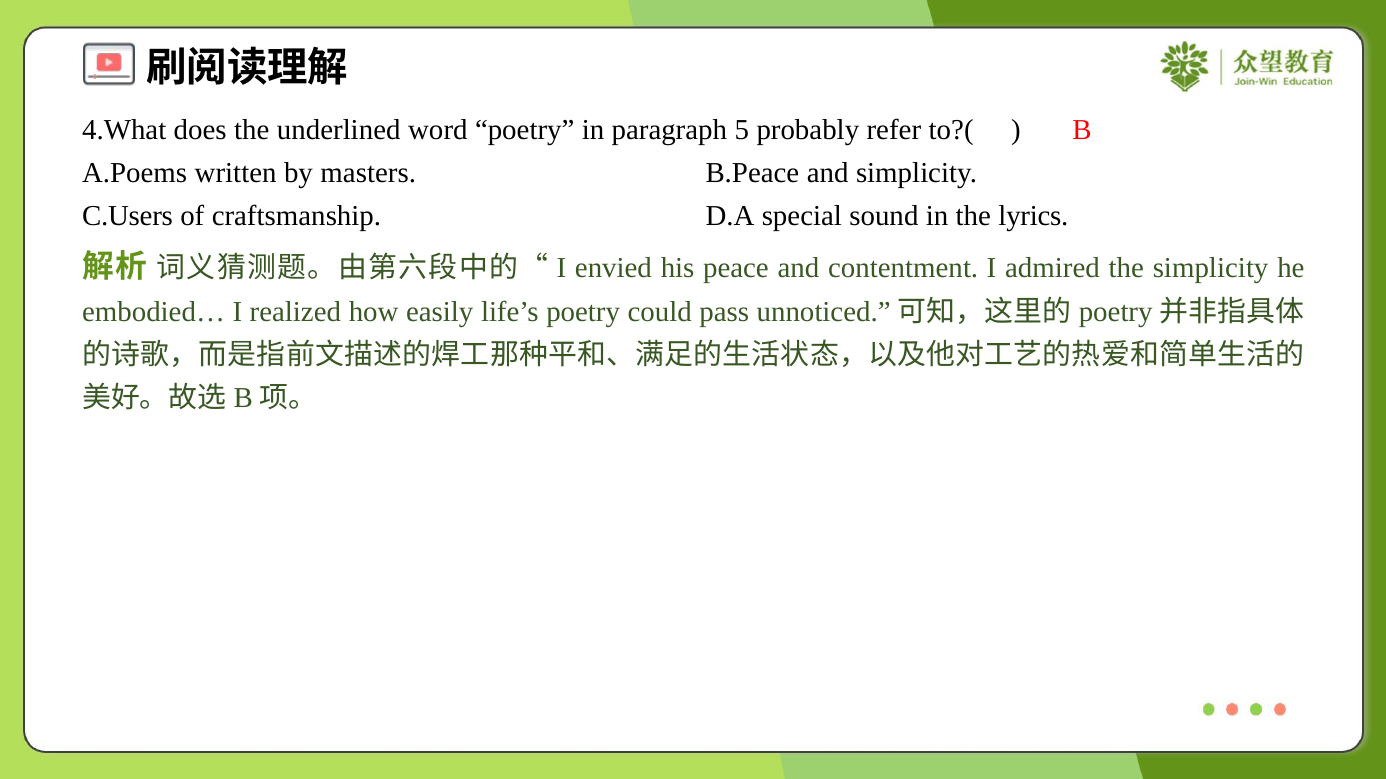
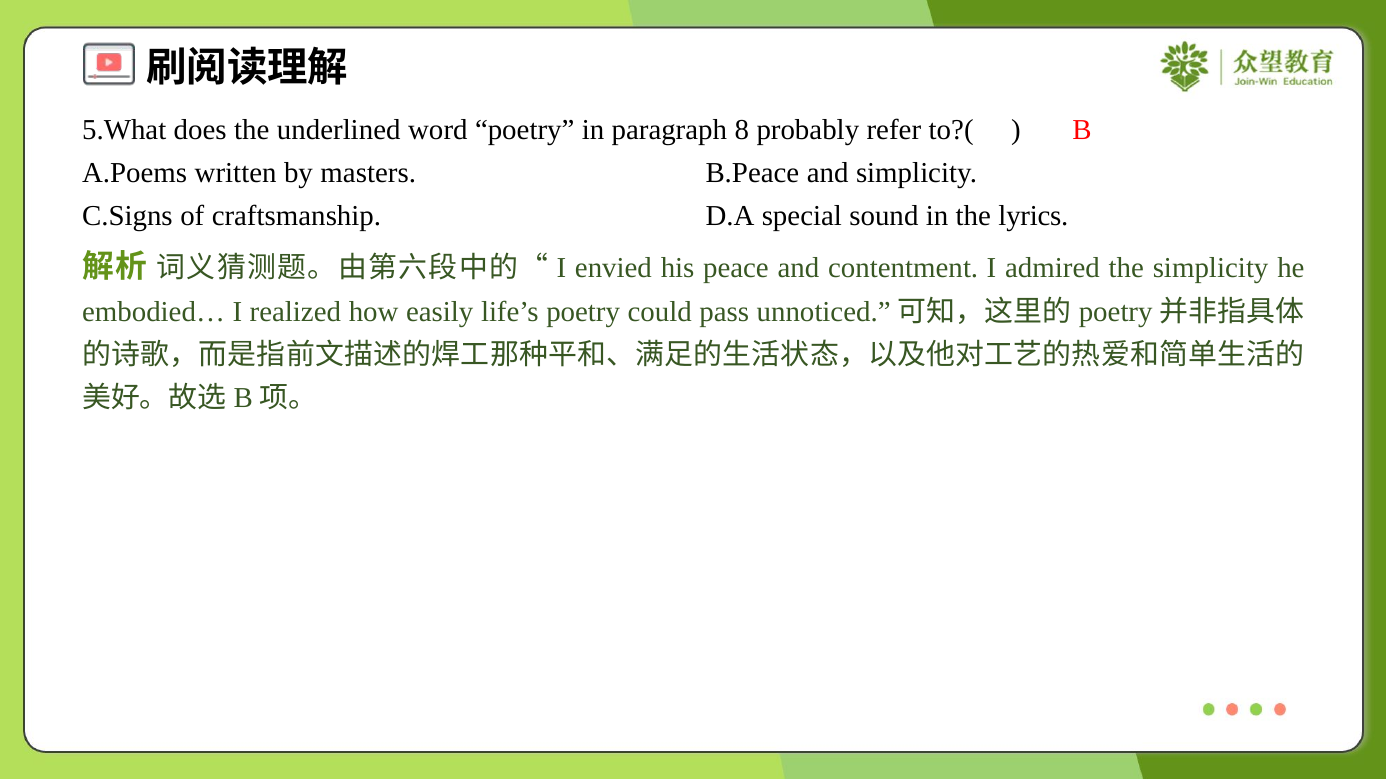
4.What: 4.What -> 5.What
5: 5 -> 8
C.Users: C.Users -> C.Signs
